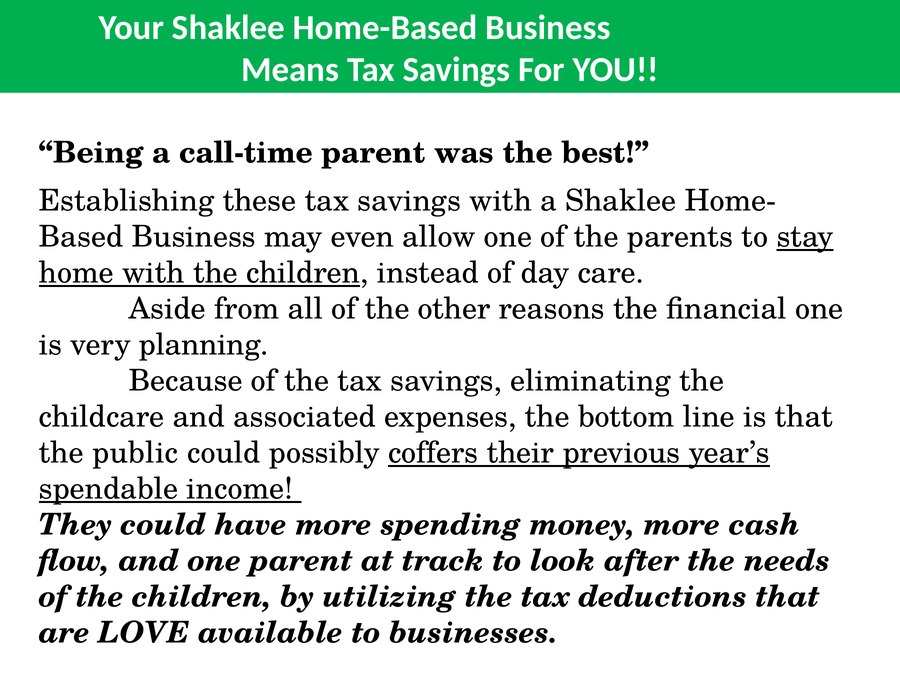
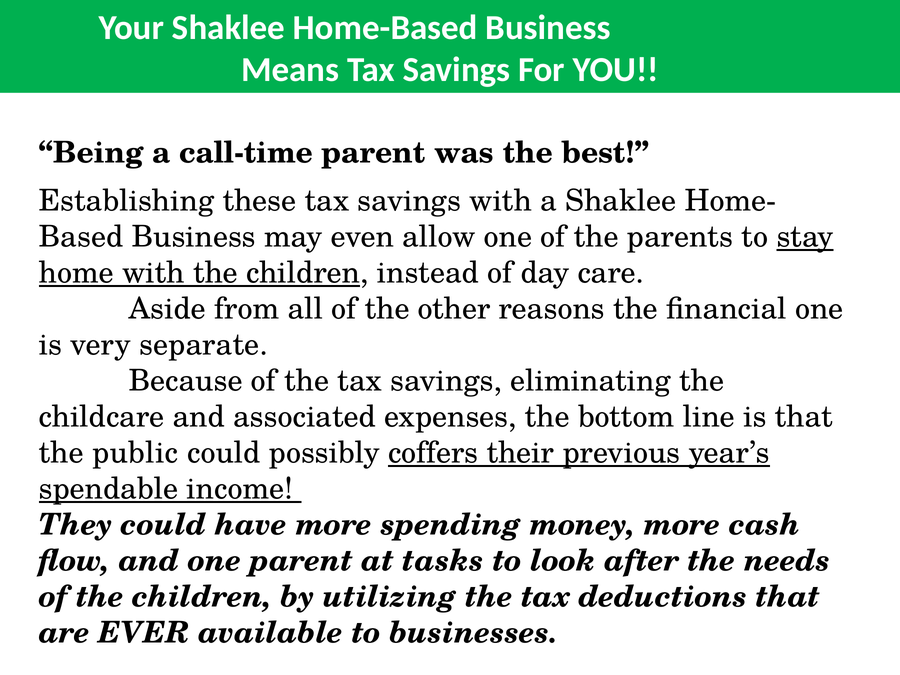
planning: planning -> separate
track: track -> tasks
LOVE: LOVE -> EVER
